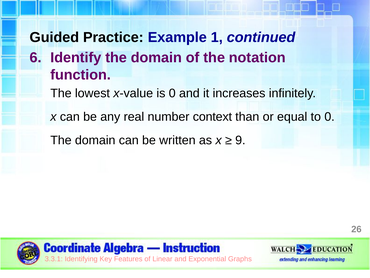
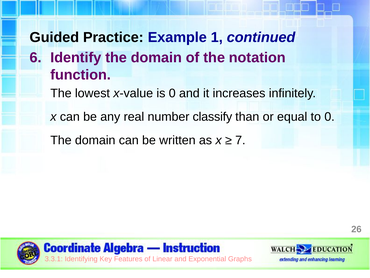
context: context -> classify
9: 9 -> 7
